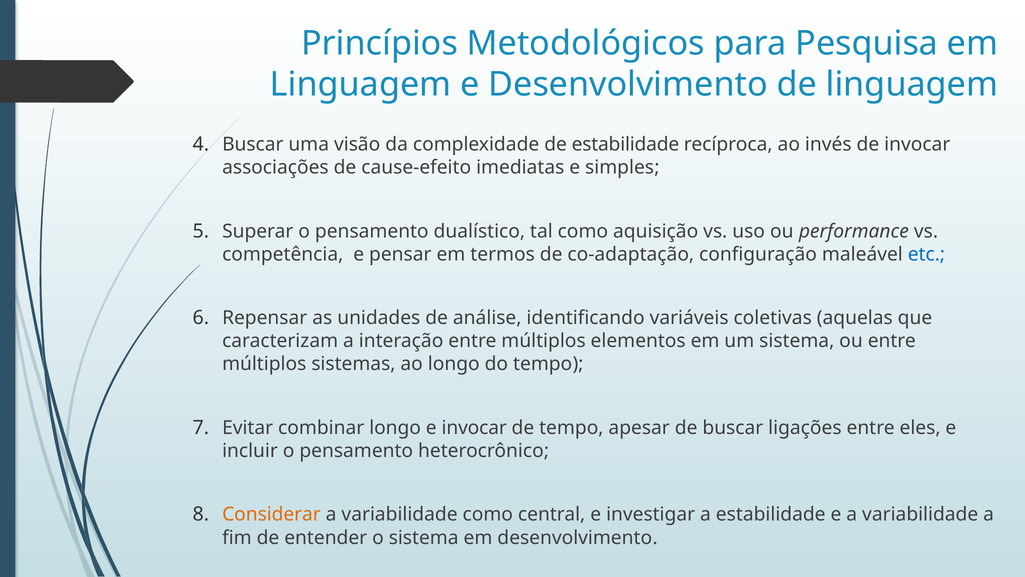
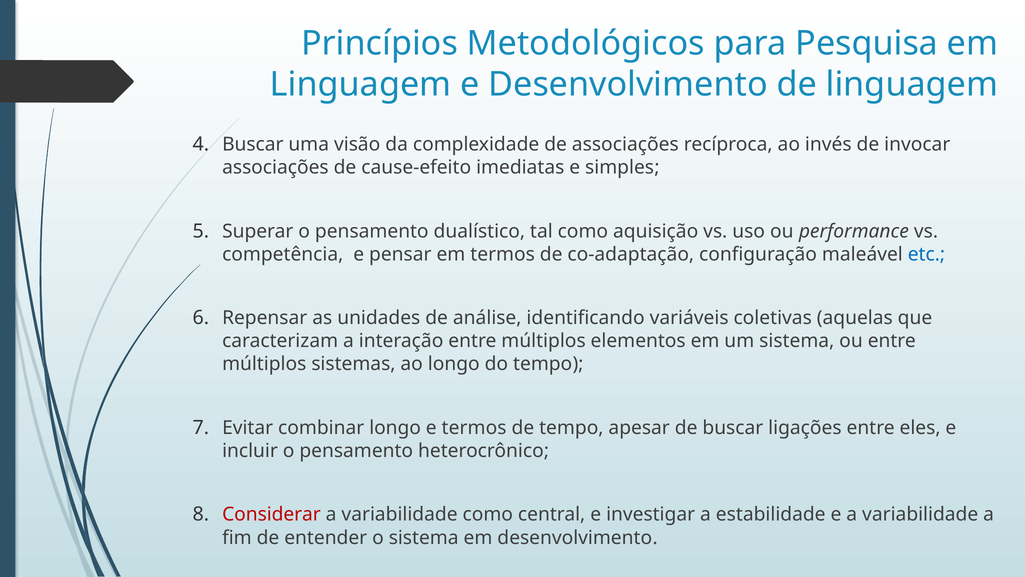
de estabilidade: estabilidade -> associações
e invocar: invocar -> termos
Considerar colour: orange -> red
